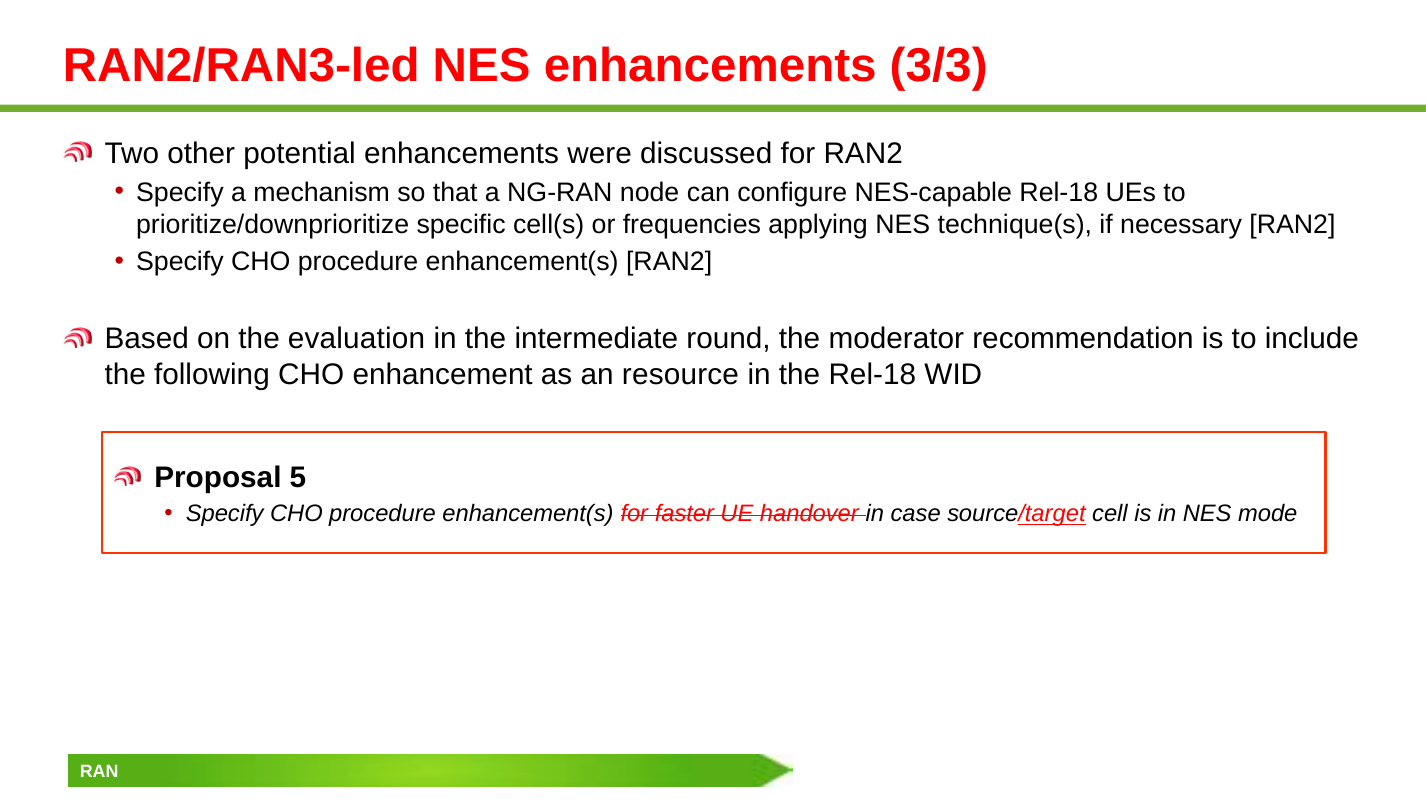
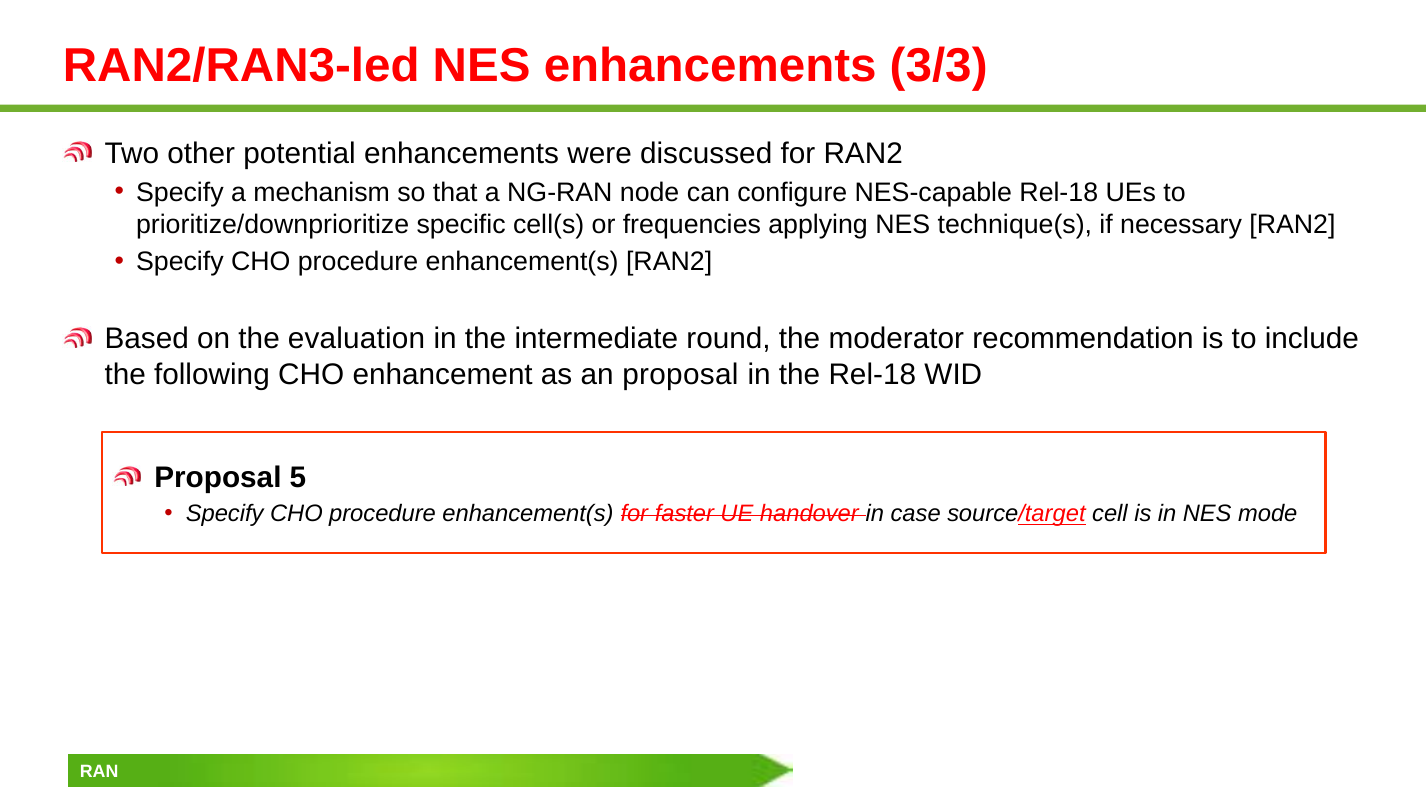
an resource: resource -> proposal
